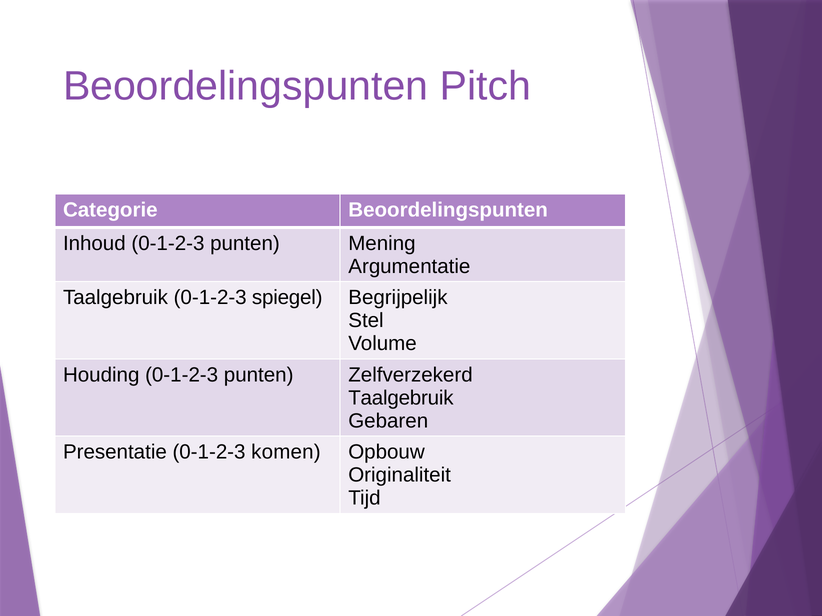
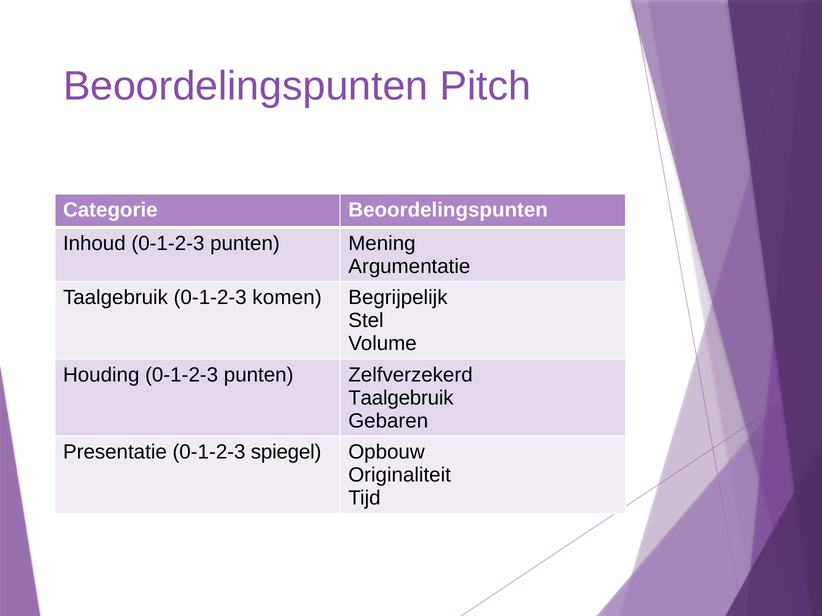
spiegel: spiegel -> komen
komen: komen -> spiegel
